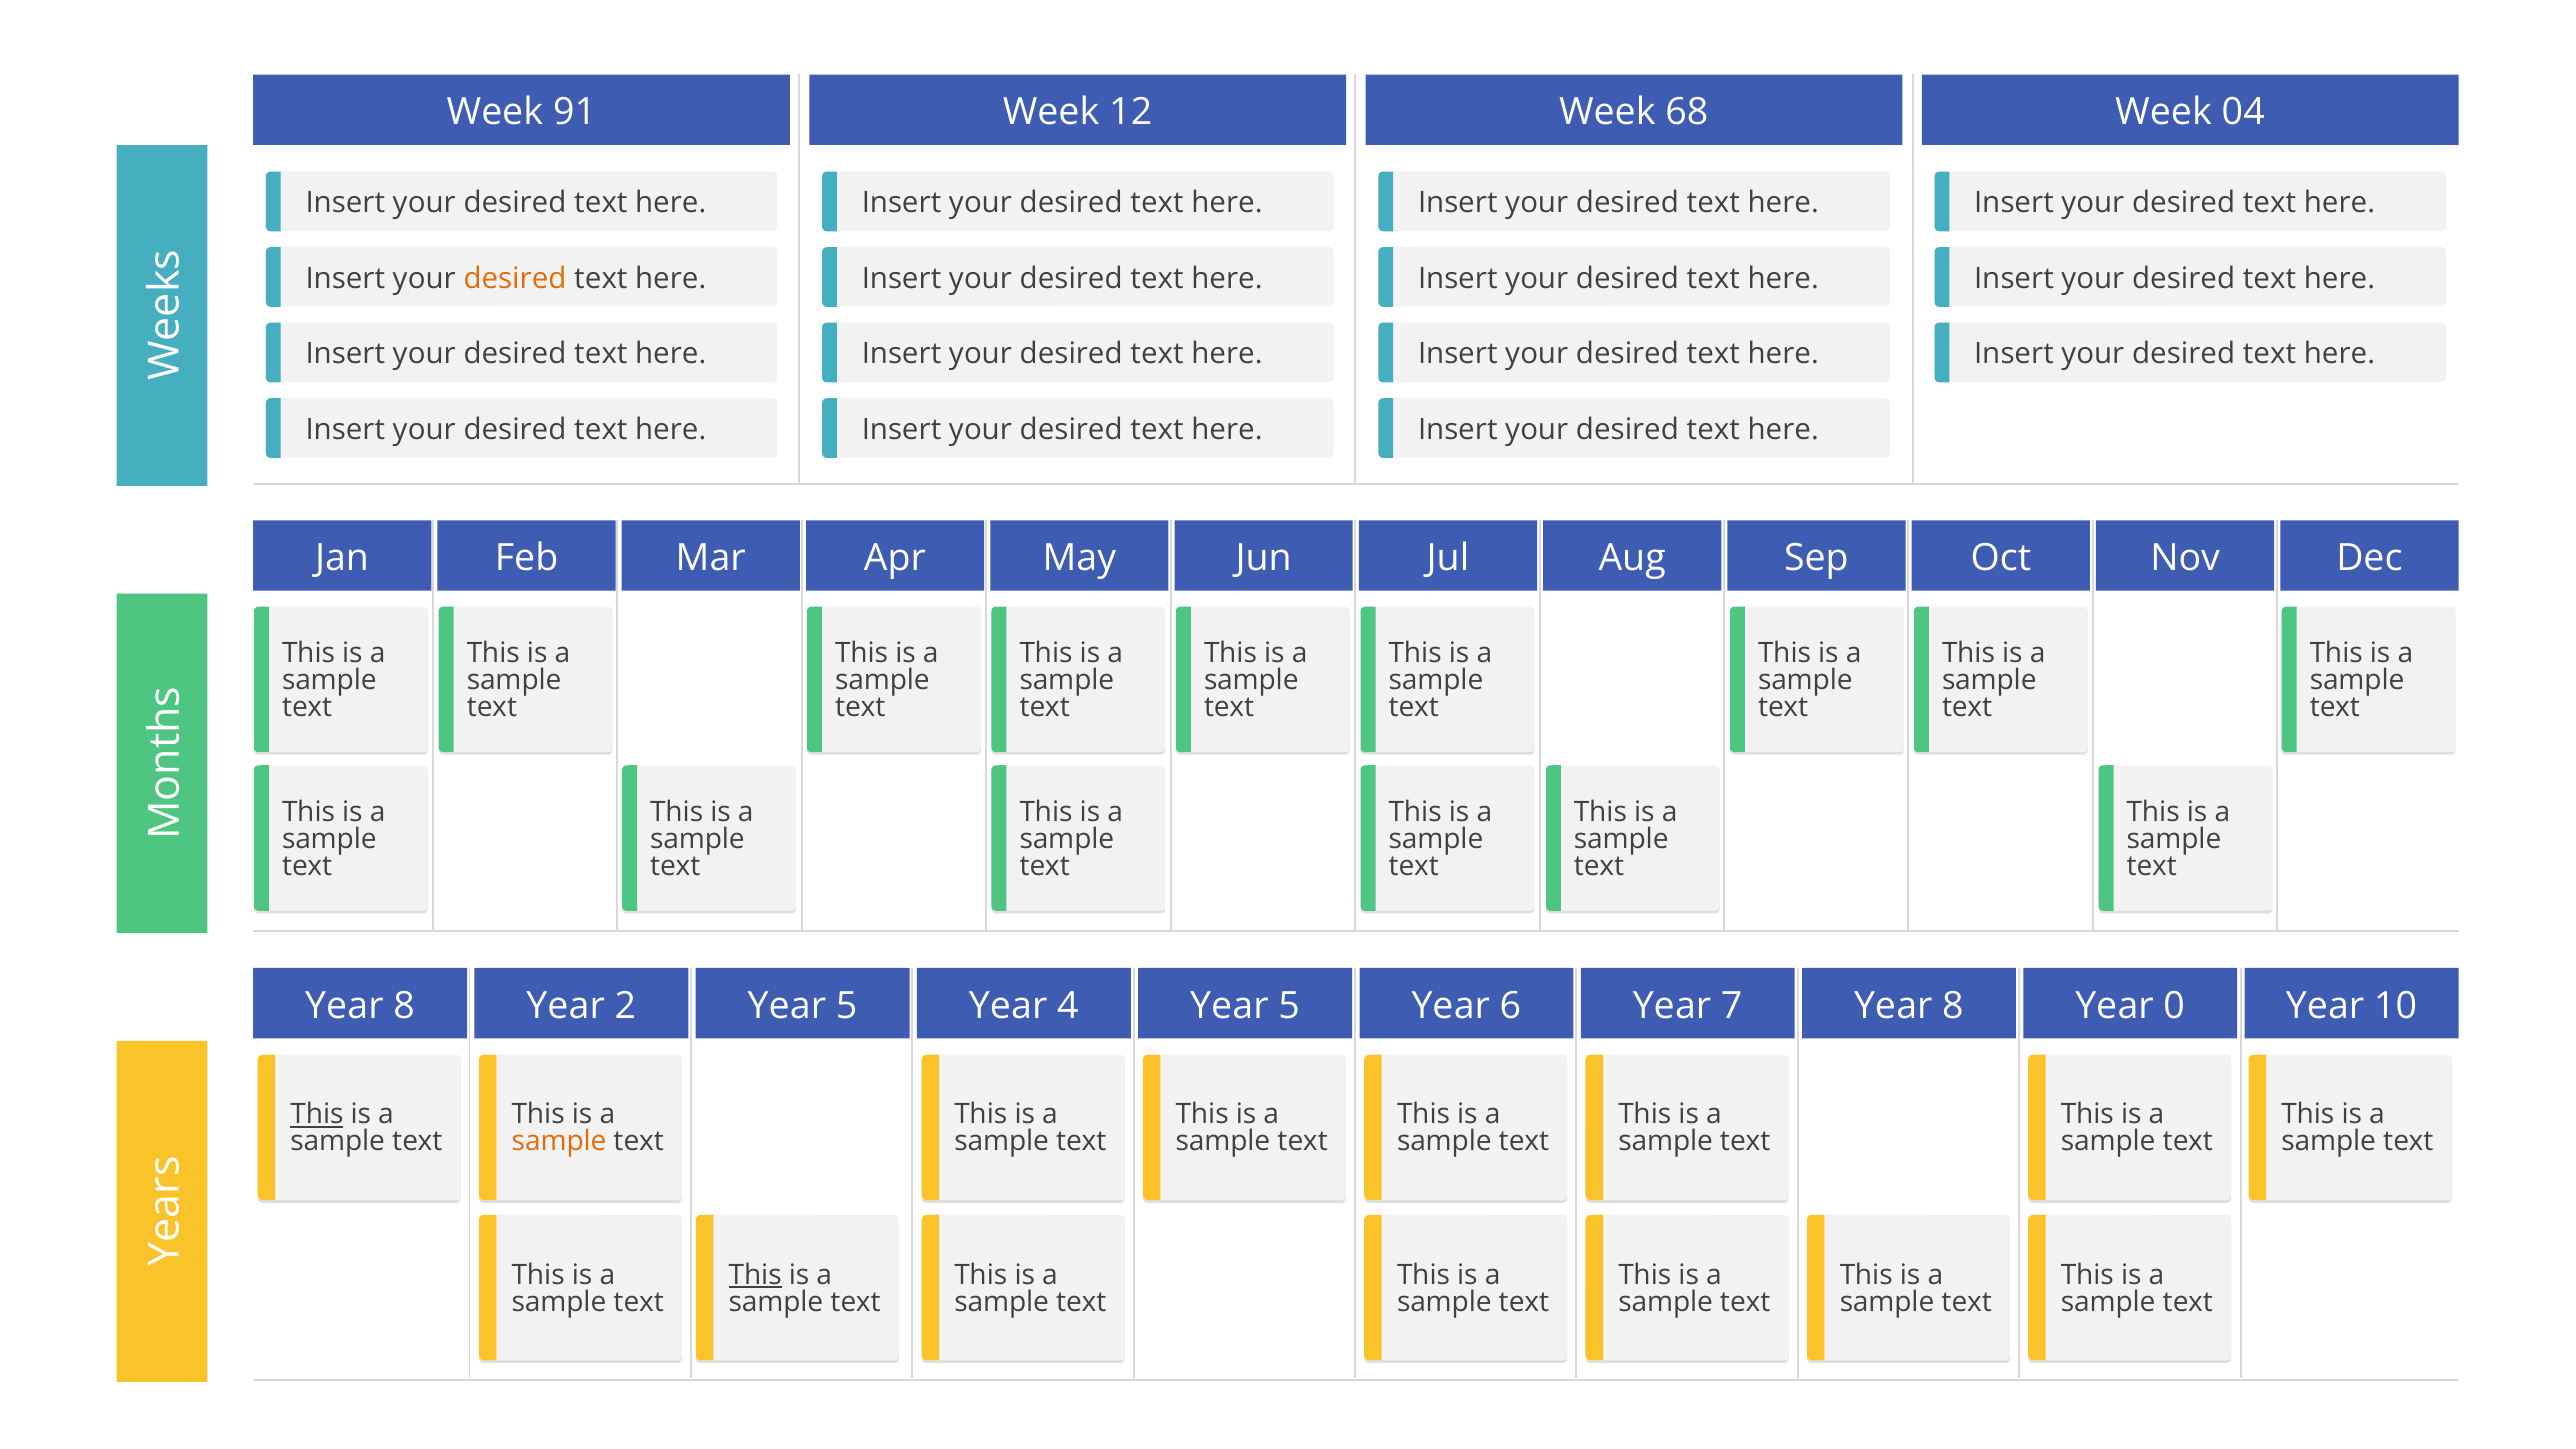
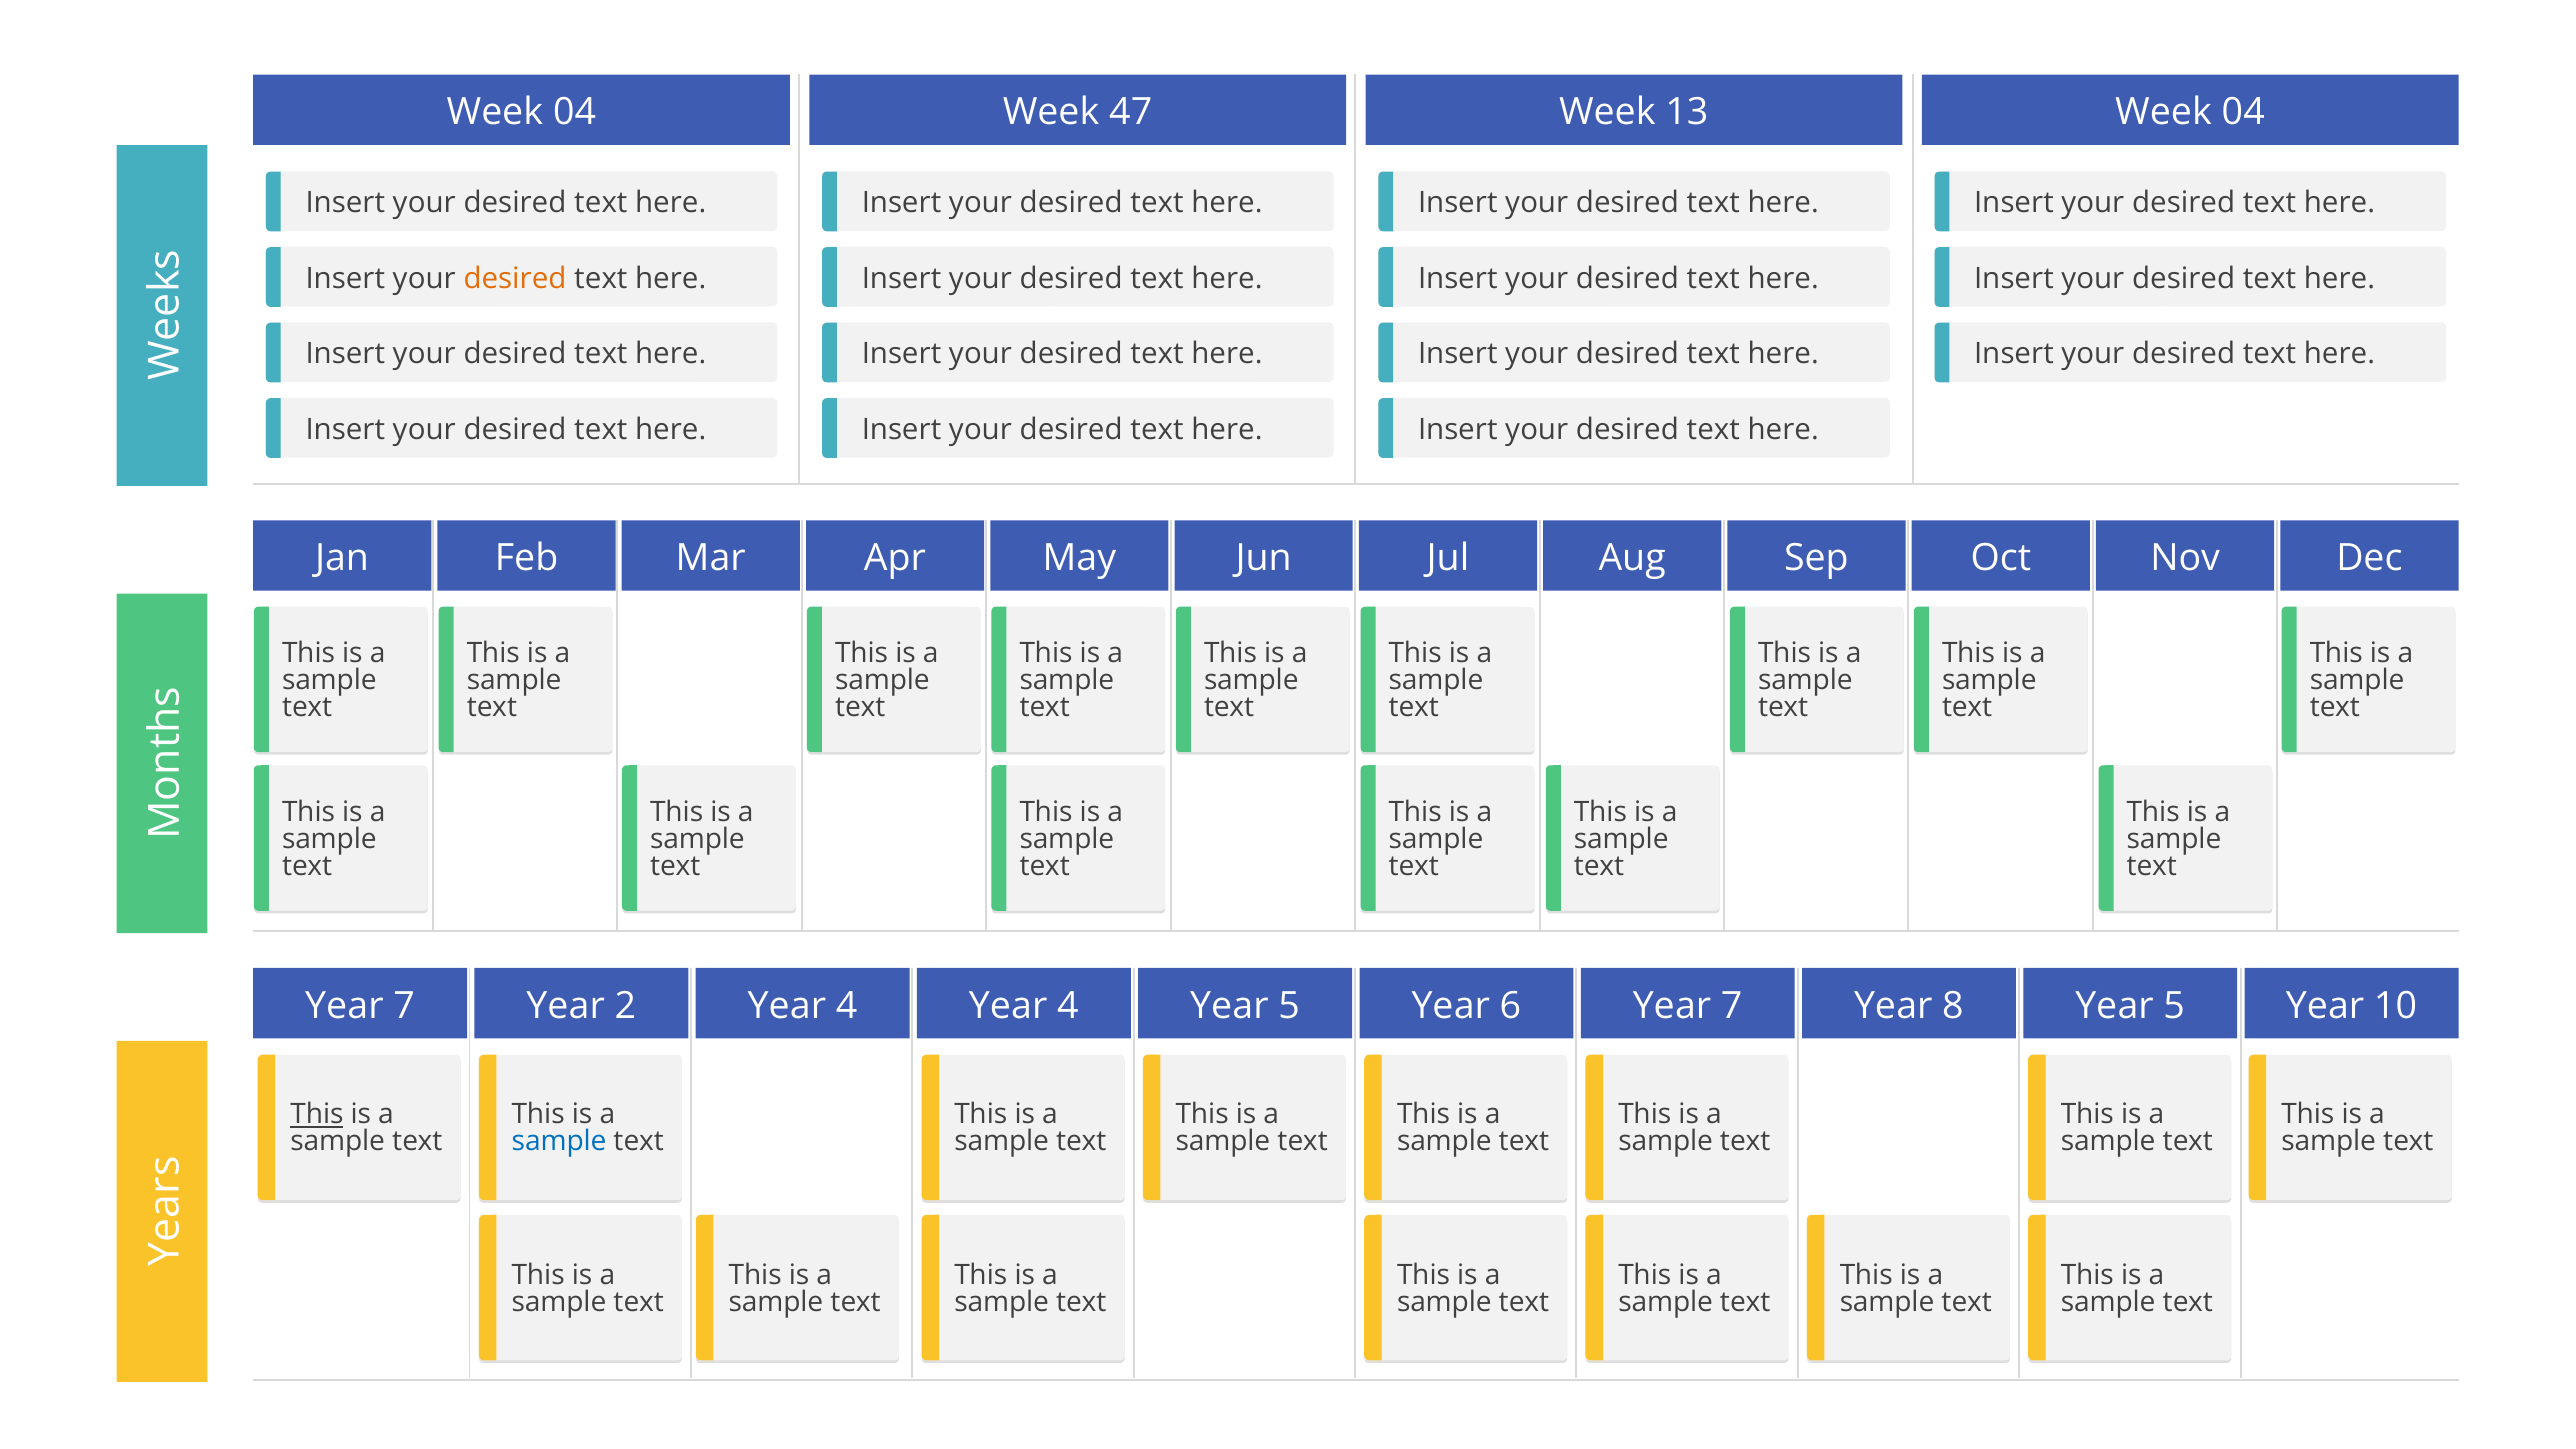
91 at (574, 112): 91 -> 04
12: 12 -> 47
68: 68 -> 13
8 at (404, 1006): 8 -> 7
2 Year 5: 5 -> 4
8 Year 0: 0 -> 5
sample at (559, 1142) colour: orange -> blue
This at (755, 1275) underline: present -> none
